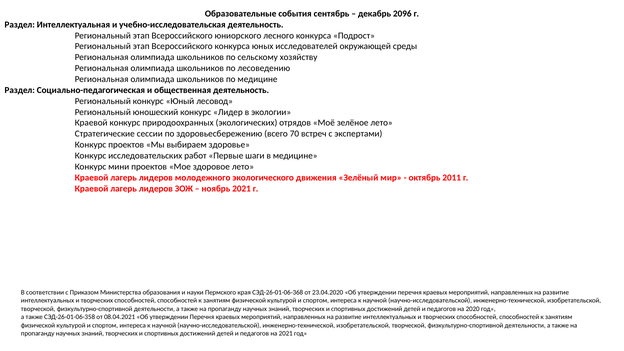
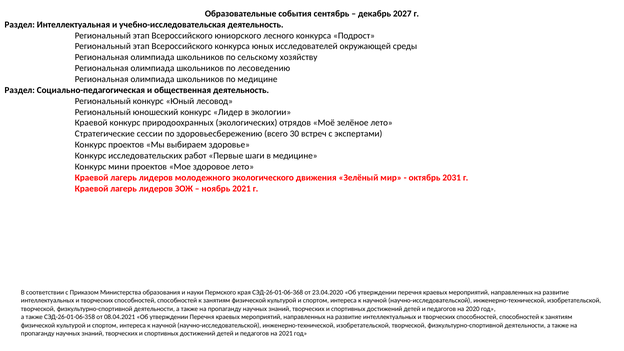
2096: 2096 -> 2027
70: 70 -> 30
2011: 2011 -> 2031
